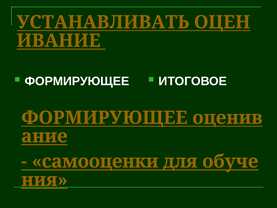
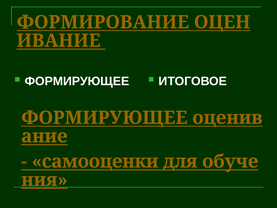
УСТАНАВЛИВАТЬ: УСТАНАВЛИВАТЬ -> ФОРМИРОВАНИЕ
